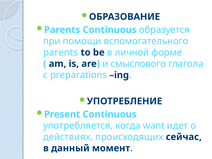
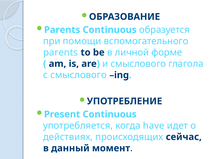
с preparations: preparations -> смыслового
want: want -> have
